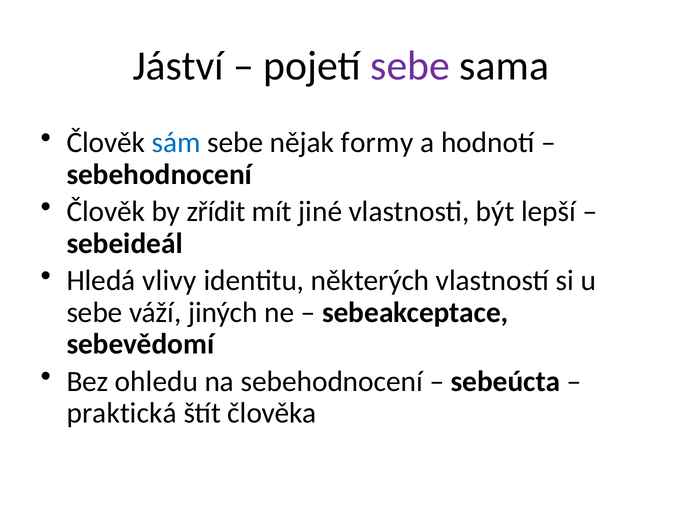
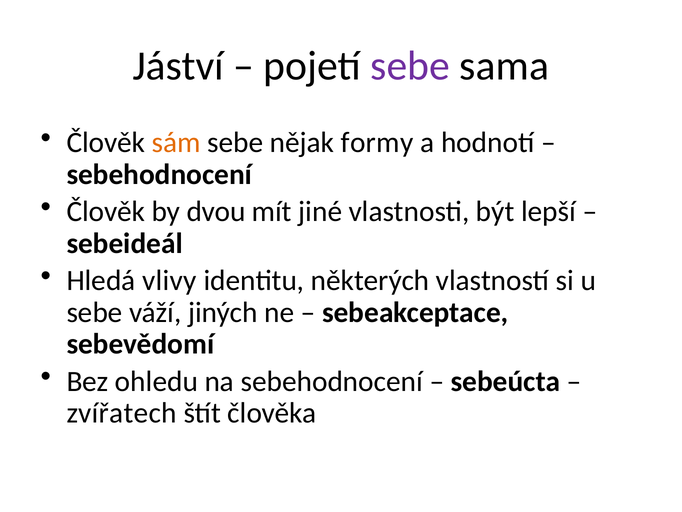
sám colour: blue -> orange
zřídit: zřídit -> dvou
praktická: praktická -> zvířatech
